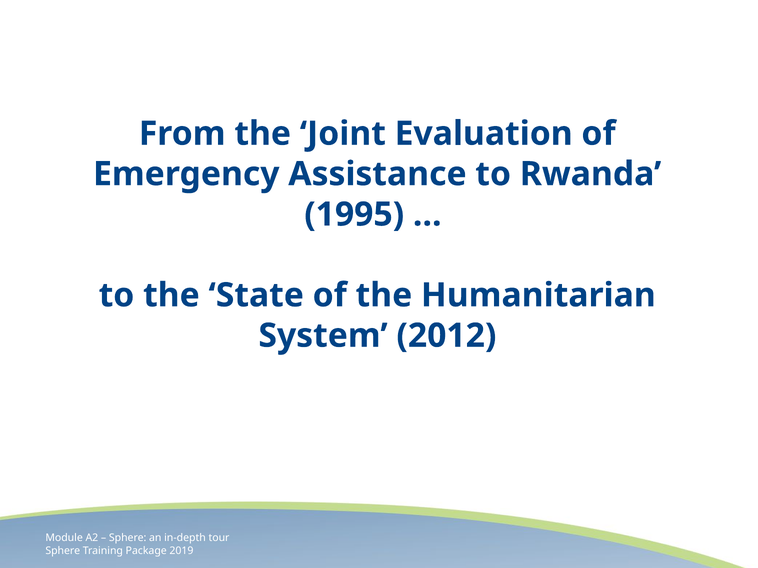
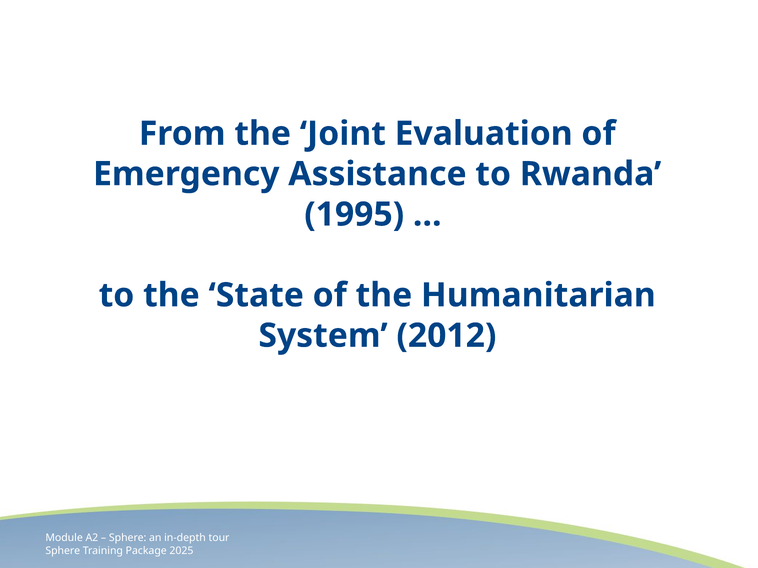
2019: 2019 -> 2025
